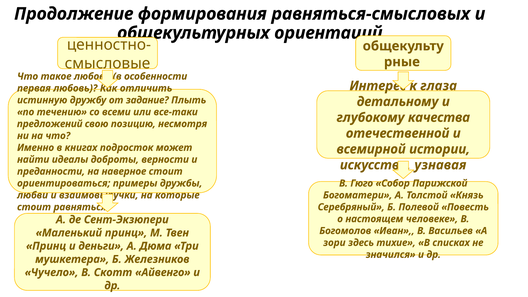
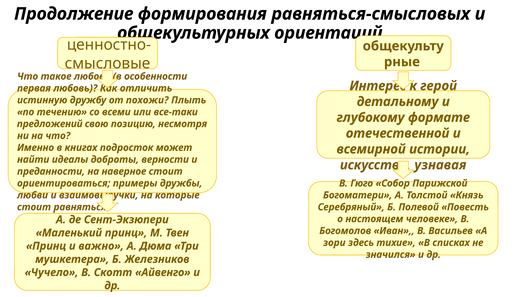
глаза: глаза -> герой
задание: задание -> похожи
качества: качества -> формате
деньги: деньги -> важно
